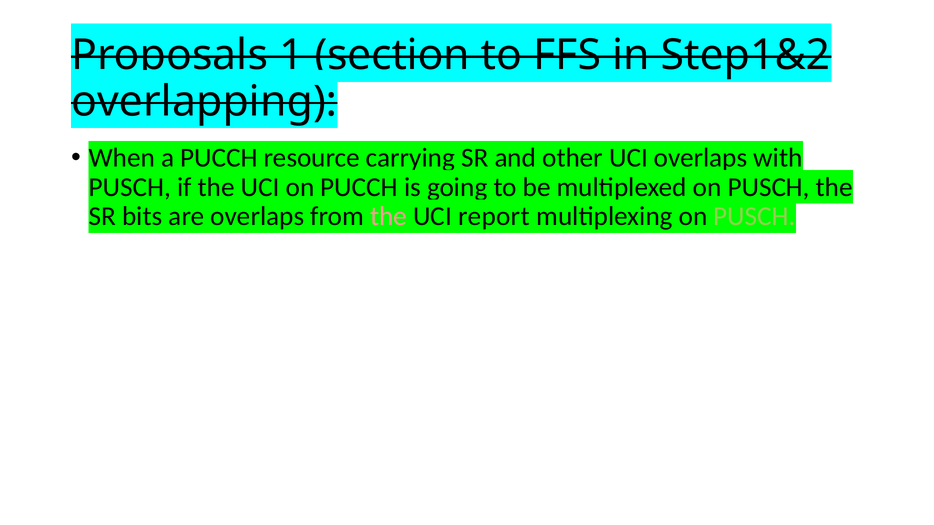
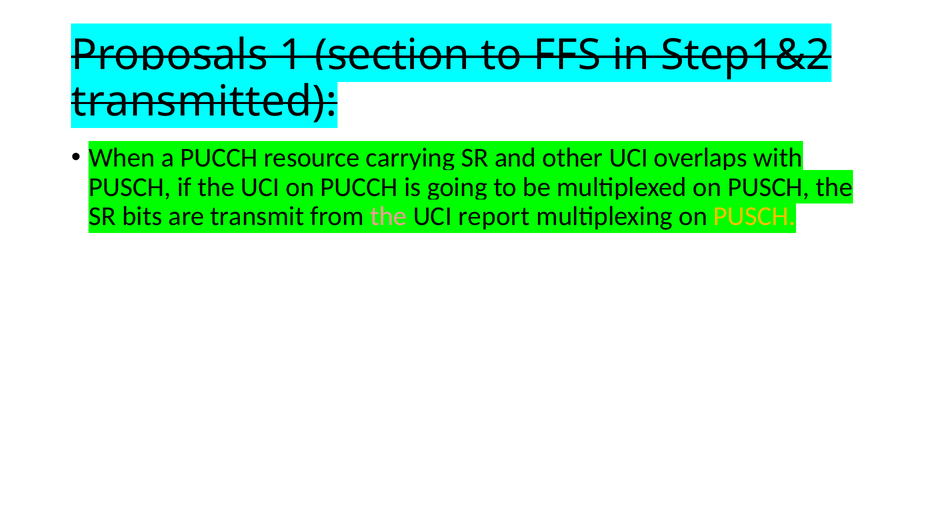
overlapping: overlapping -> transmitted
are overlaps: overlaps -> transmit
PUSCH at (755, 217) colour: light green -> yellow
